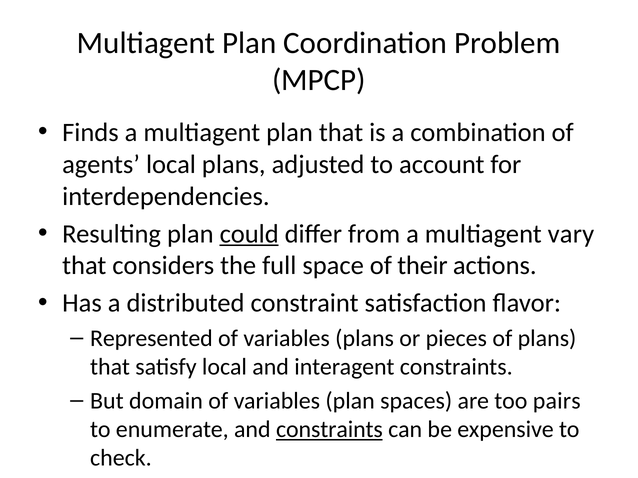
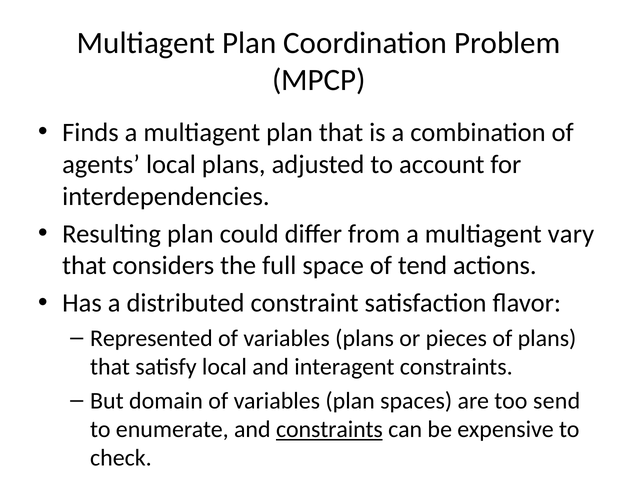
could underline: present -> none
their: their -> tend
pairs: pairs -> send
